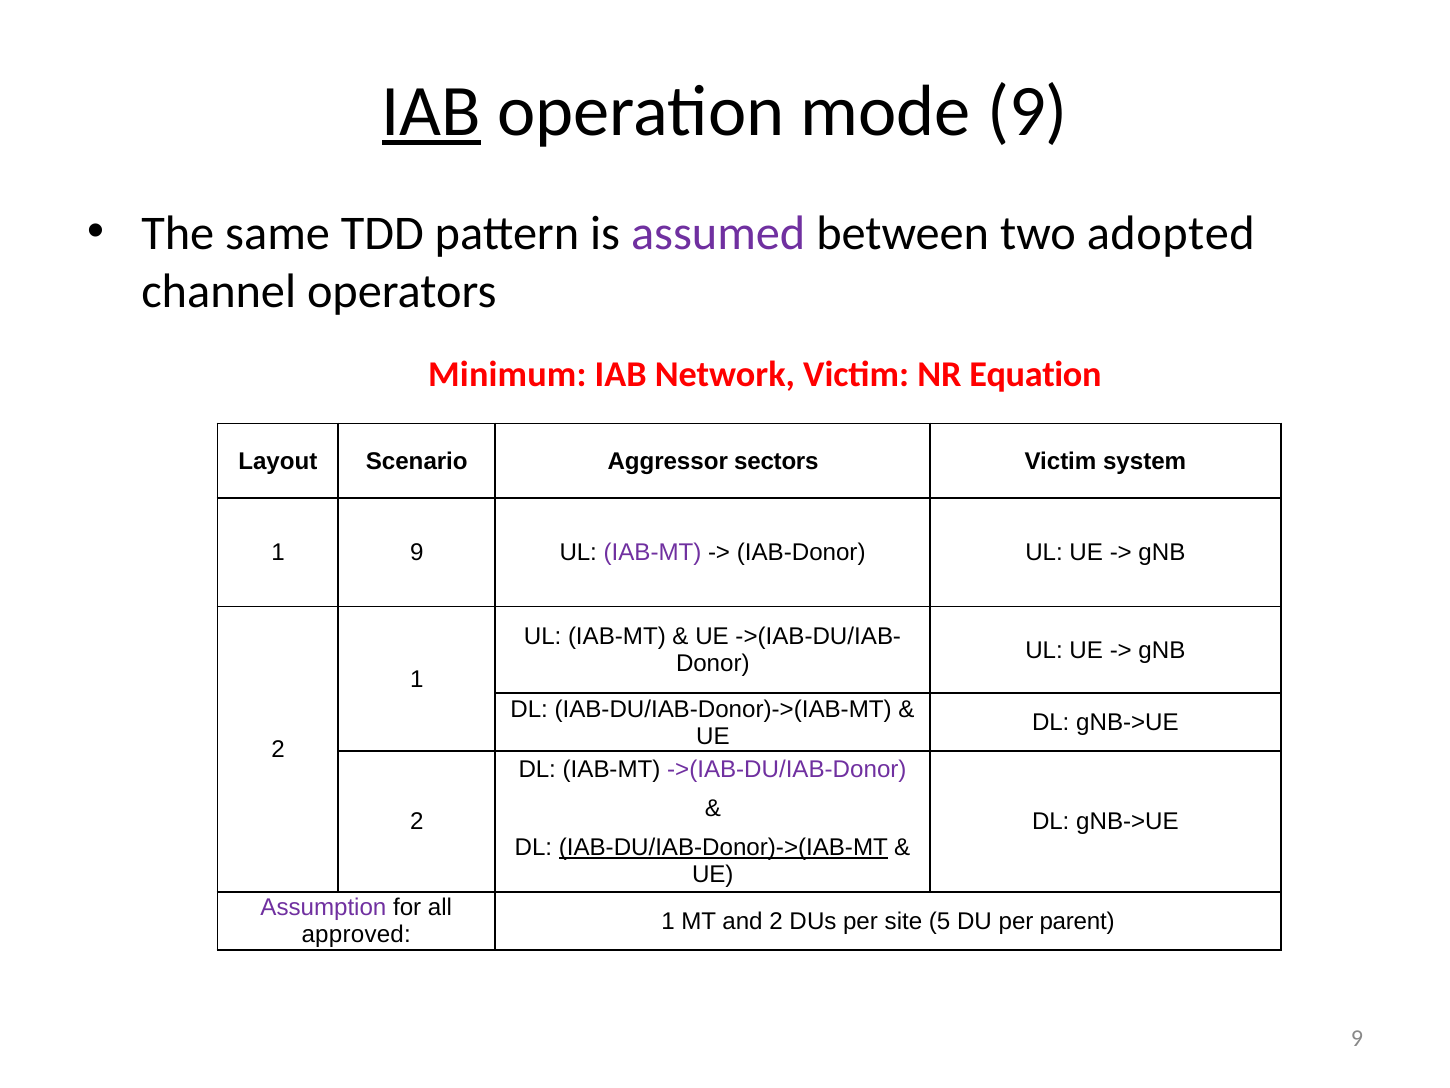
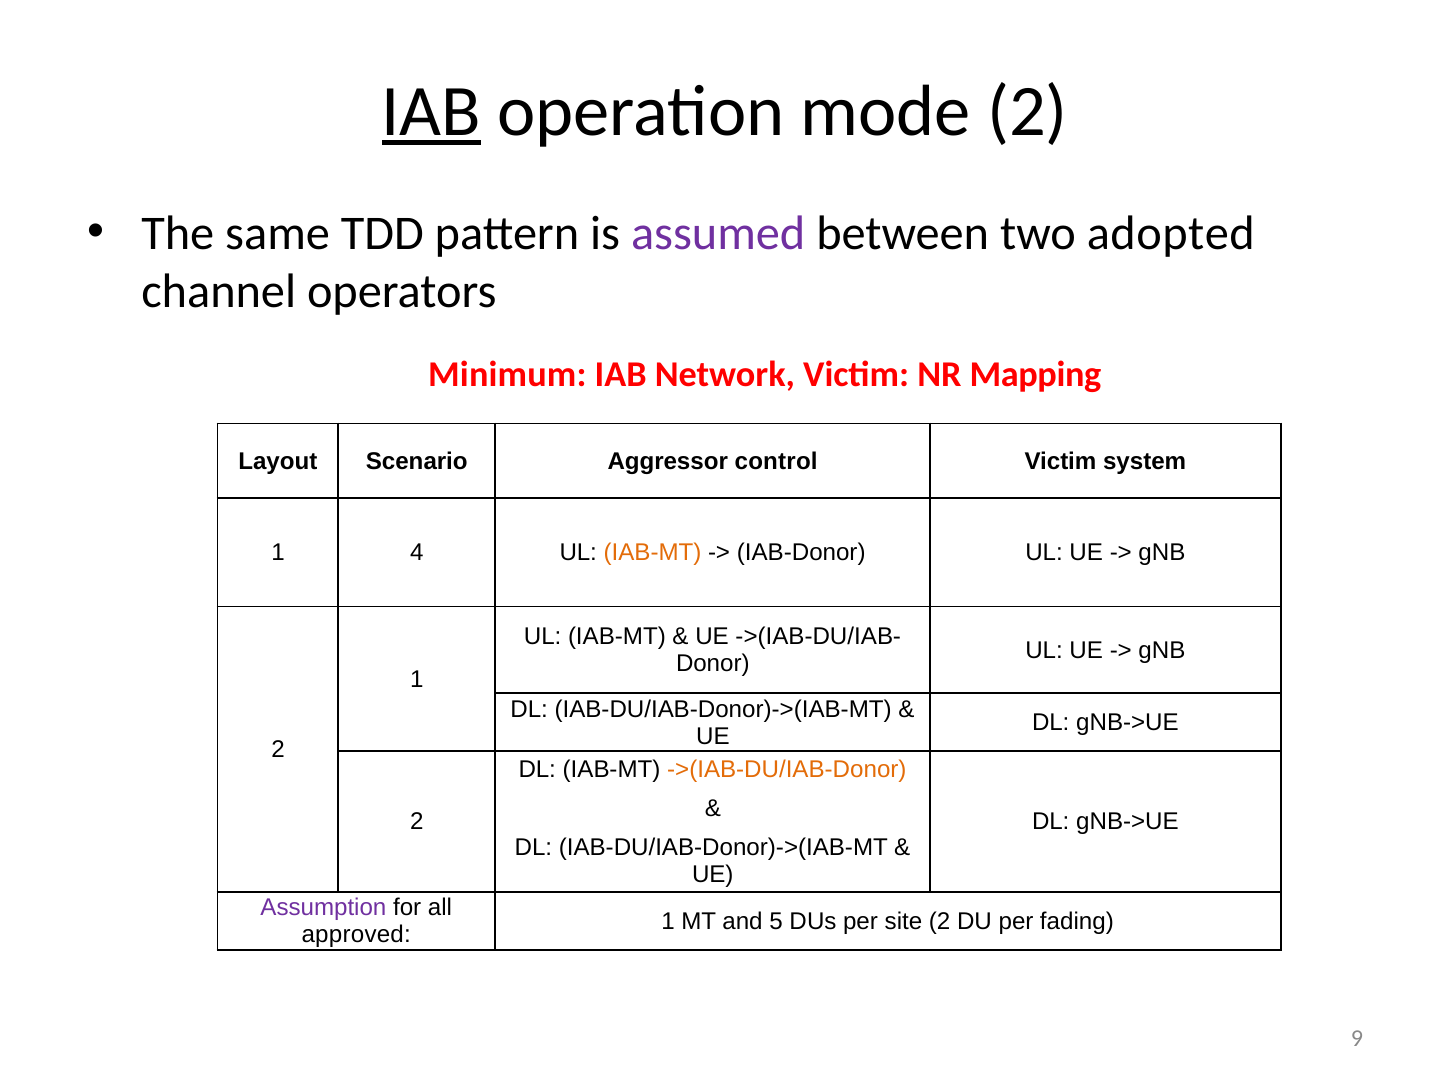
mode 9: 9 -> 2
Equation: Equation -> Mapping
sectors: sectors -> control
1 9: 9 -> 4
IAB-MT at (653, 552) colour: purple -> orange
->(IAB-DU/IAB-Donor colour: purple -> orange
IAB-DU/IAB-Donor)->(IAB-MT at (723, 847) underline: present -> none
and 2: 2 -> 5
site 5: 5 -> 2
parent: parent -> fading
